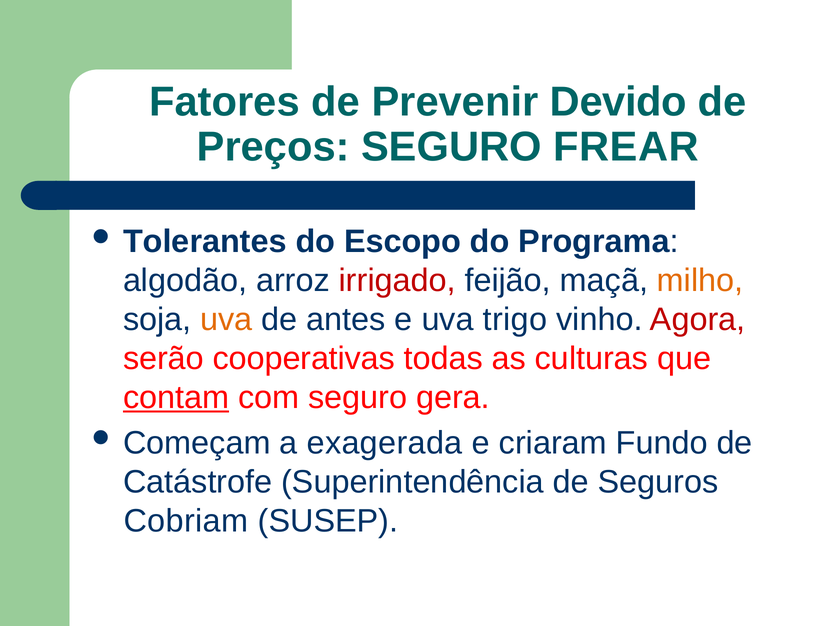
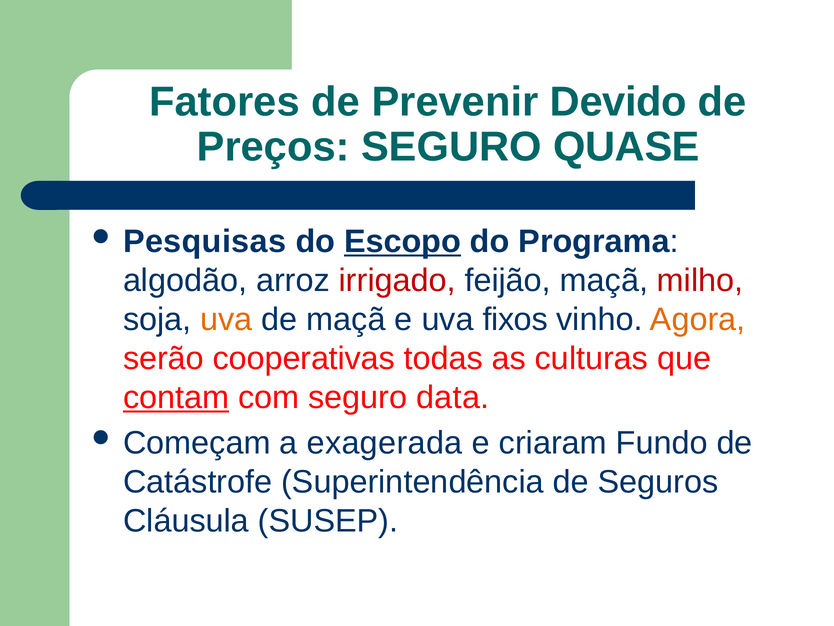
FREAR: FREAR -> QUASE
Tolerantes: Tolerantes -> Pesquisas
Escopo underline: none -> present
milho colour: orange -> red
de antes: antes -> maçã
trigo: trigo -> fixos
Agora colour: red -> orange
gera: gera -> data
Cobriam: Cobriam -> Cláusula
